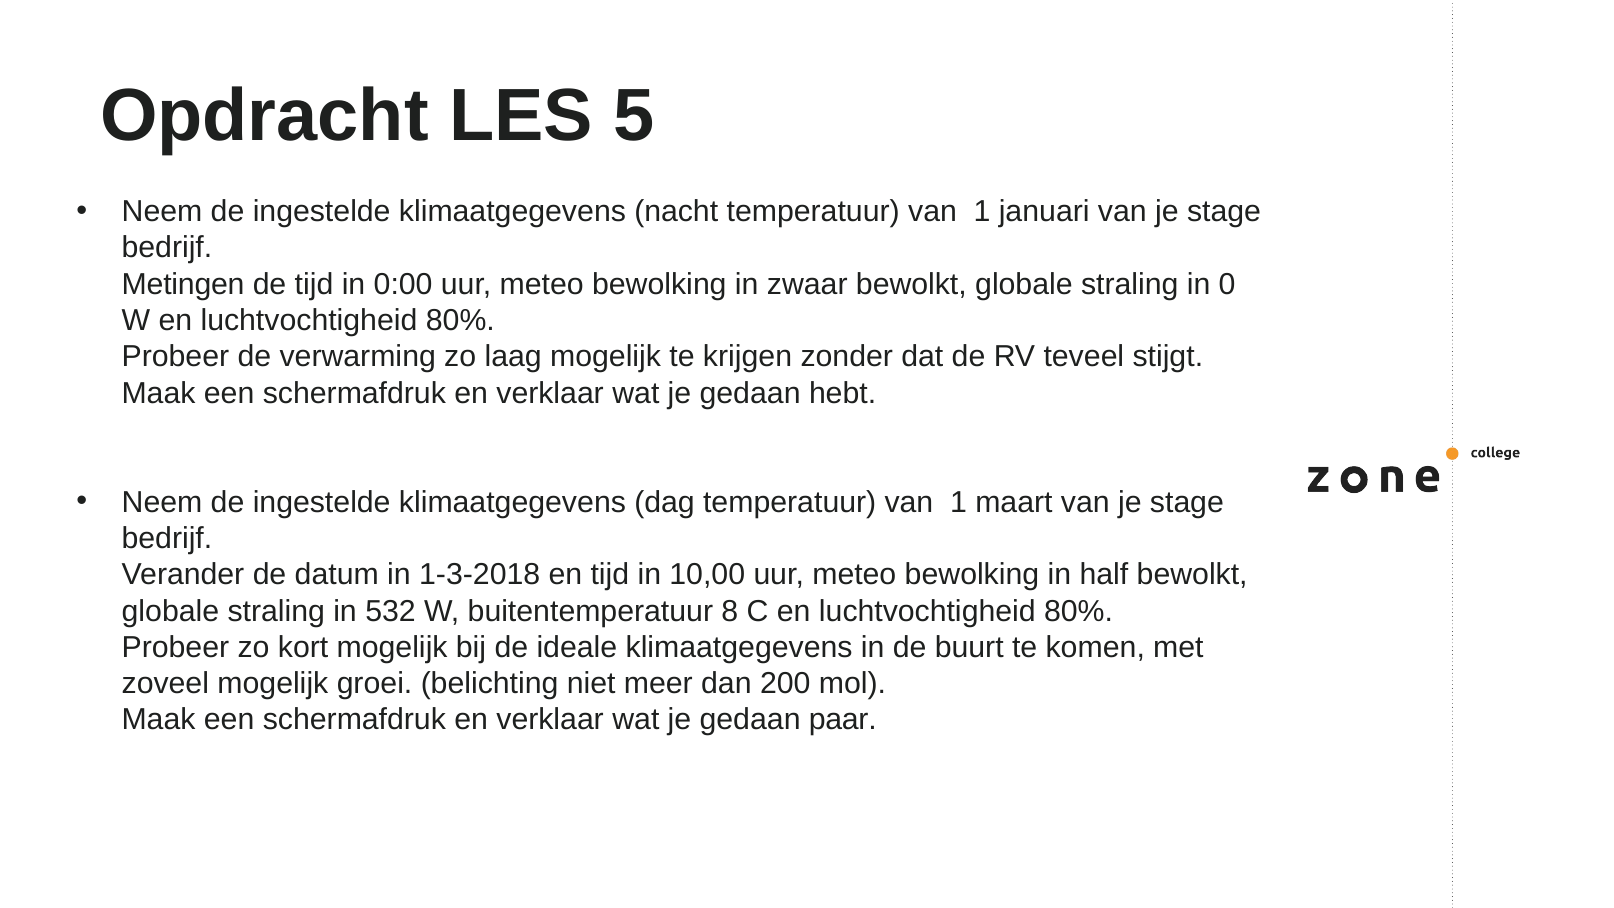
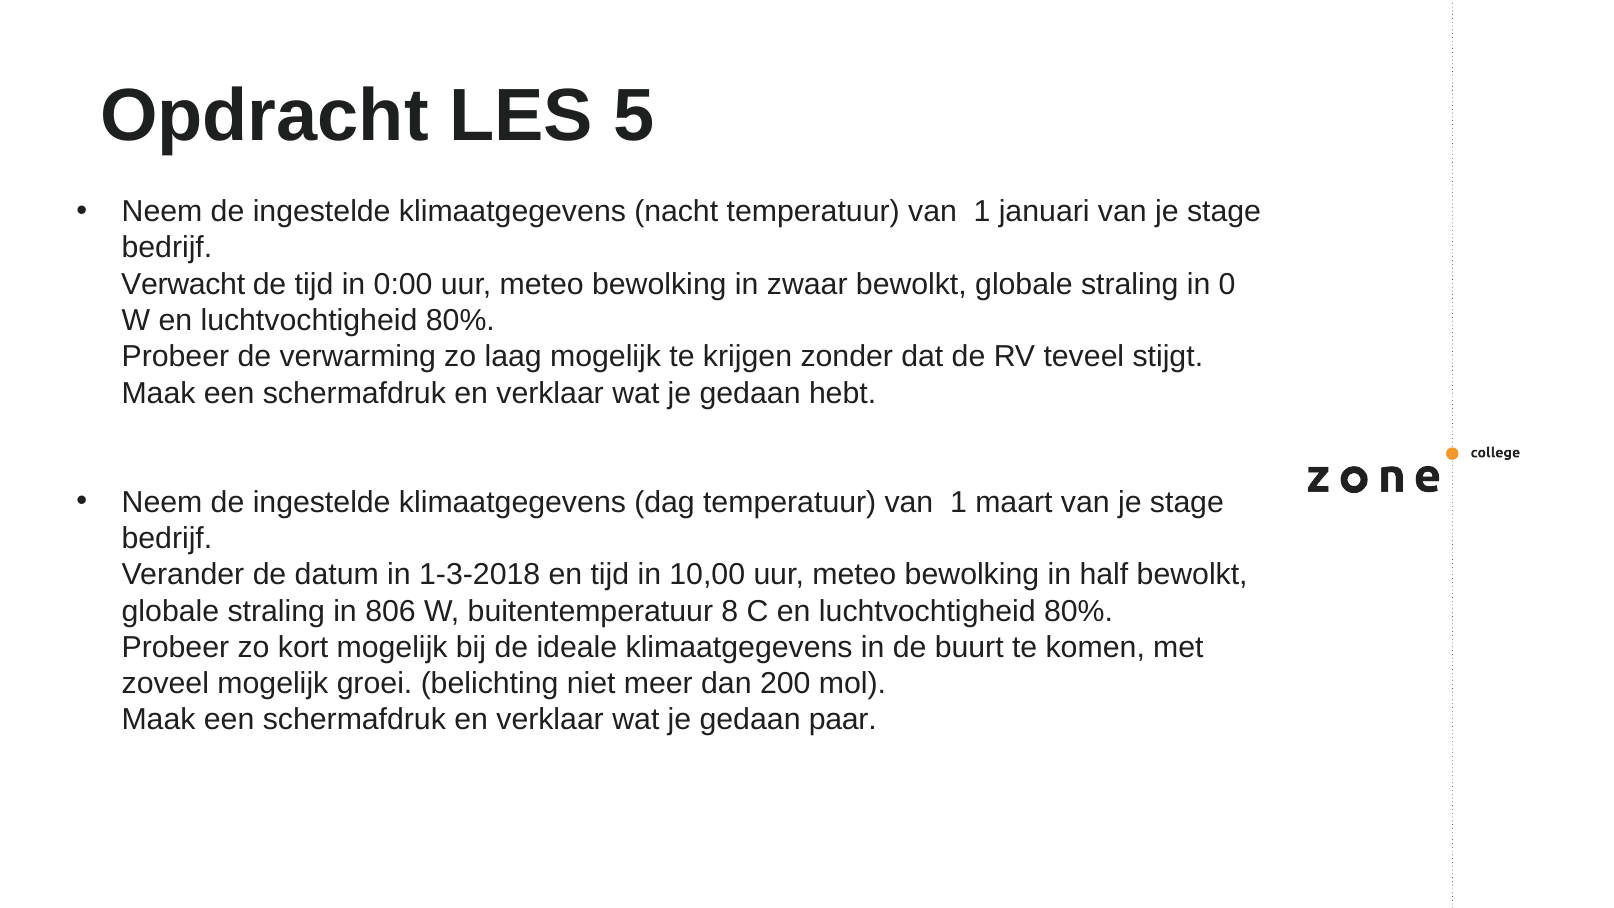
Metingen: Metingen -> Verwacht
532: 532 -> 806
